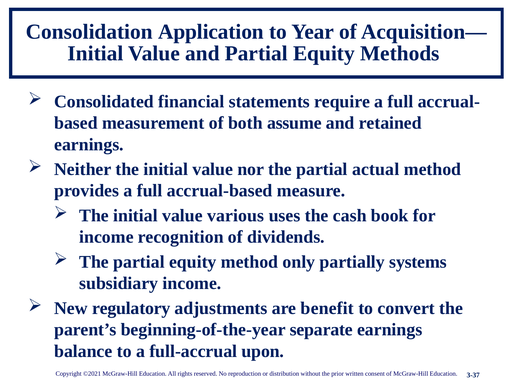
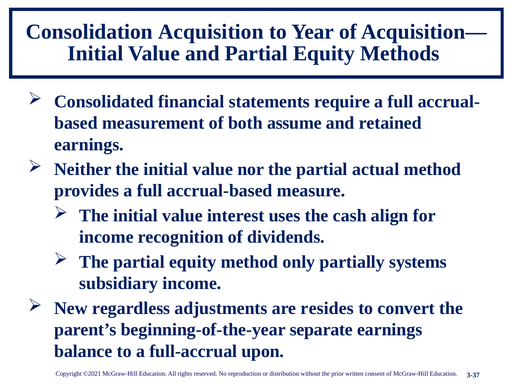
Application: Application -> Acquisition
various: various -> interest
book: book -> align
regulatory: regulatory -> regardless
benefit: benefit -> resides
